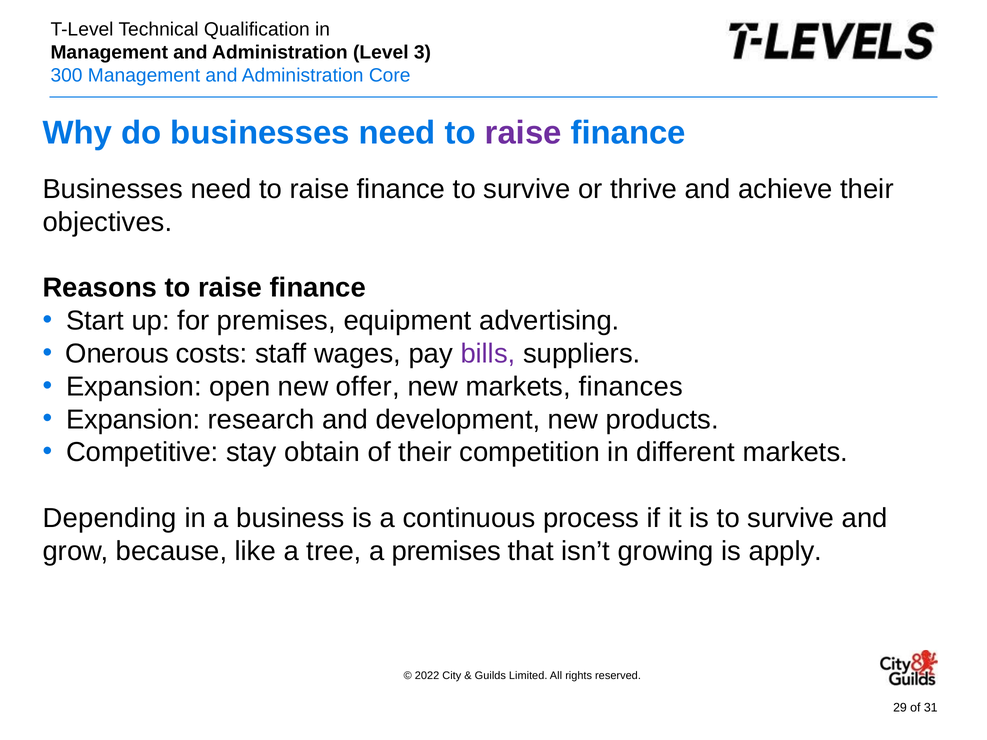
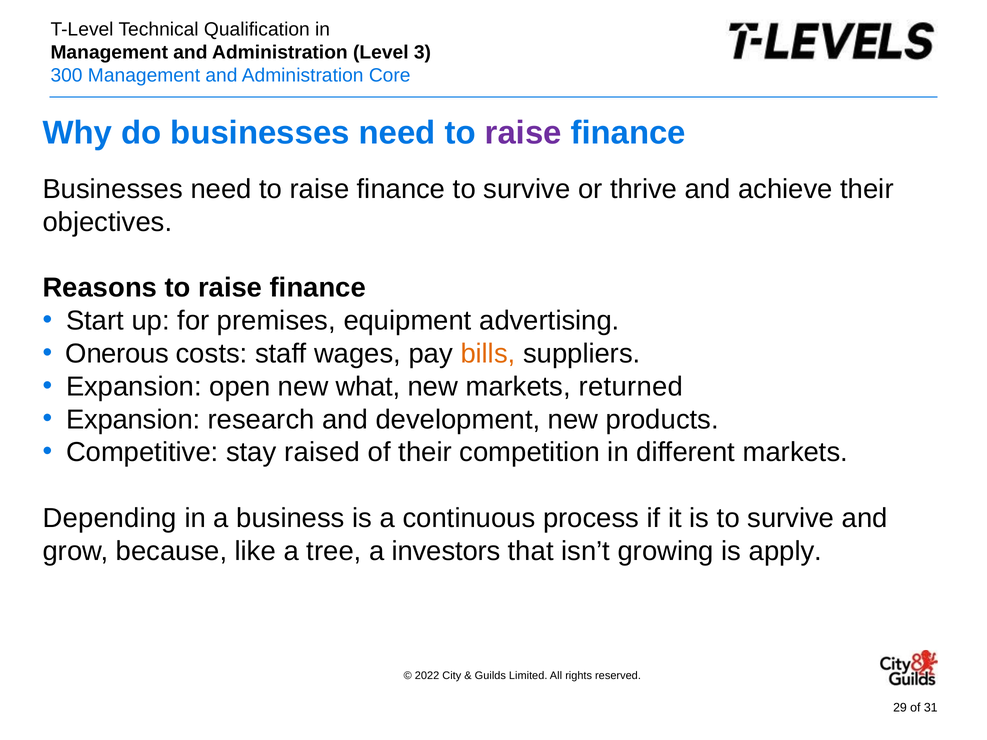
bills colour: purple -> orange
offer: offer -> what
finances: finances -> returned
obtain: obtain -> raised
a premises: premises -> investors
